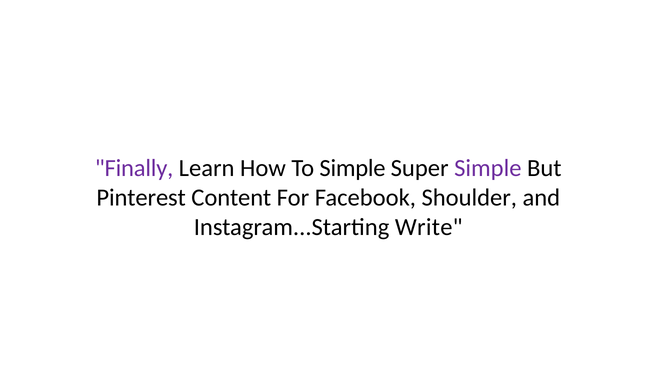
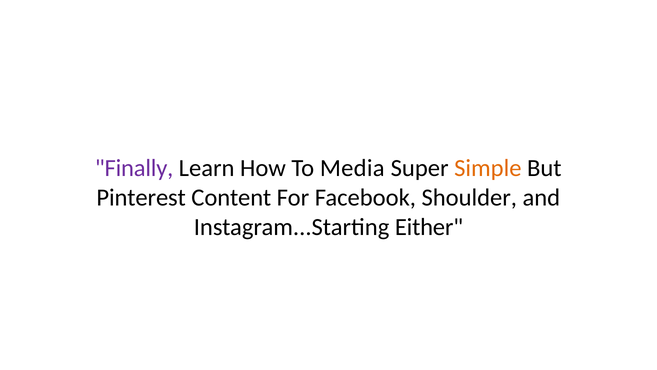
To Simple: Simple -> Media
Simple at (488, 168) colour: purple -> orange
Write: Write -> Either
